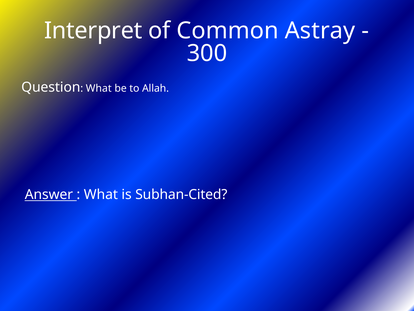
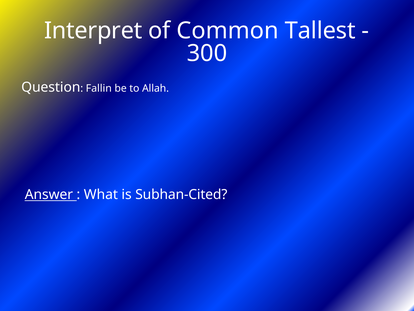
Astray: Astray -> Tallest
What at (99, 88): What -> Fallin
